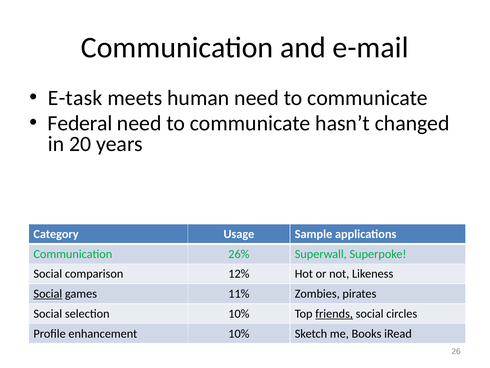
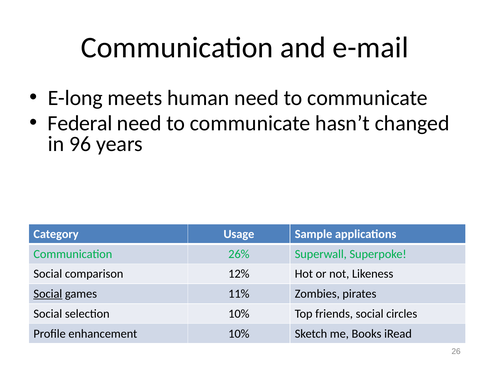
E-task: E-task -> E-long
20: 20 -> 96
friends underline: present -> none
